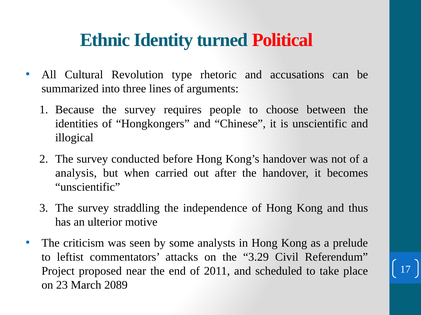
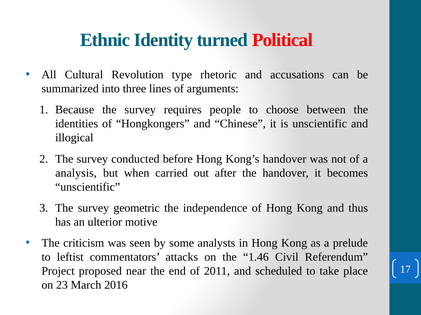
straddling: straddling -> geometric
3.29: 3.29 -> 1.46
2089: 2089 -> 2016
